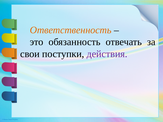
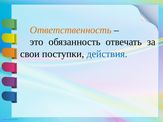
действия colour: purple -> blue
